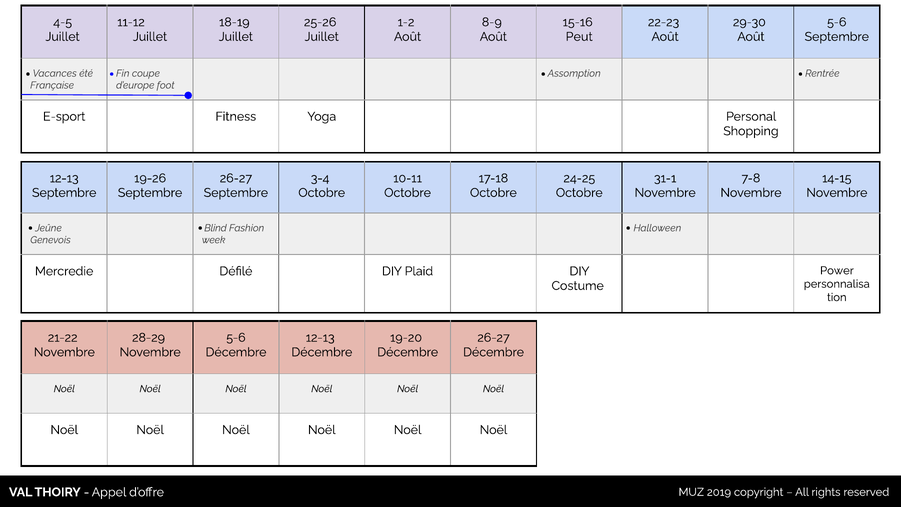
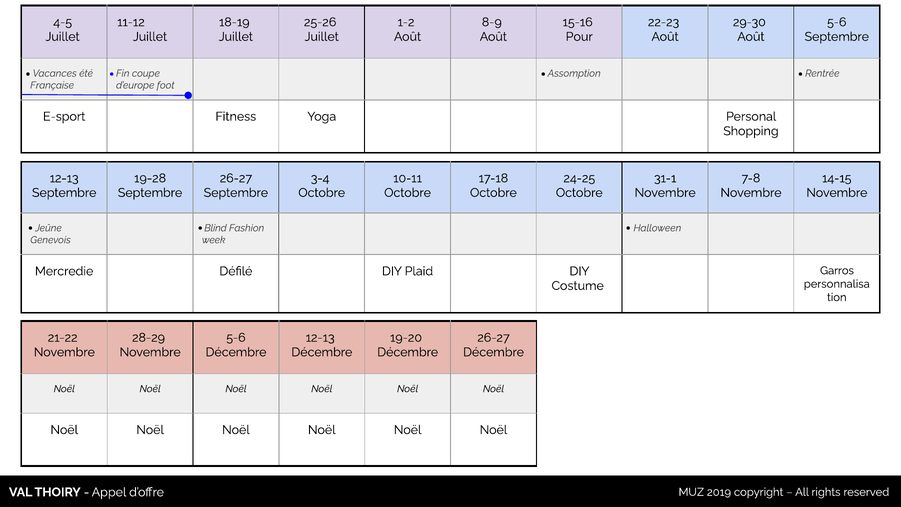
Peut: Peut -> Pour
19-26: 19-26 -> 19-28
Power: Power -> Garros
